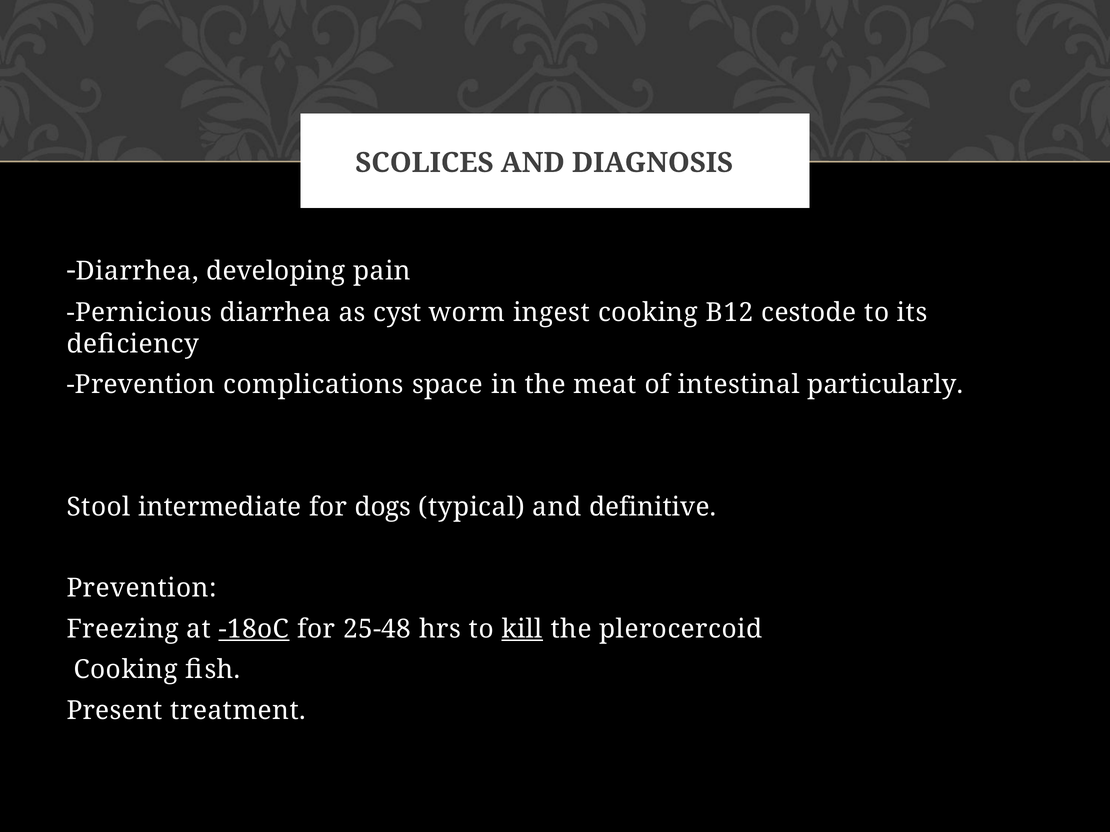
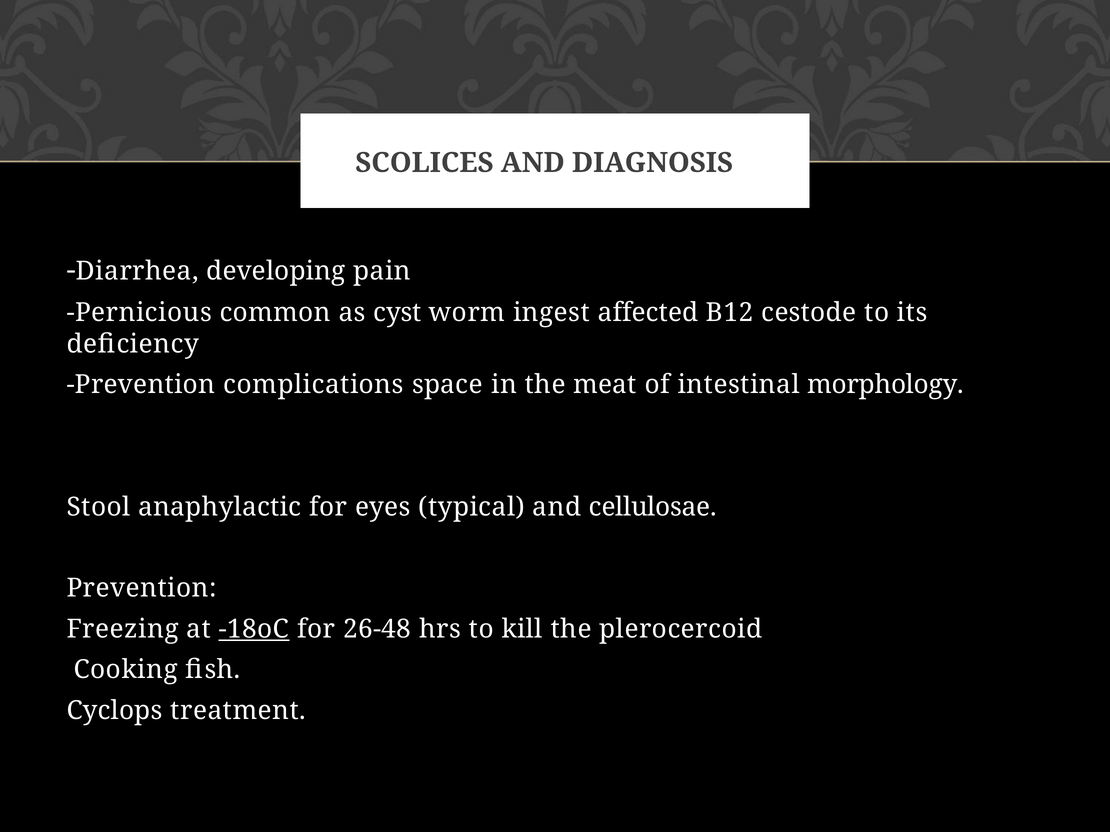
Pernicious diarrhea: diarrhea -> common
ingest cooking: cooking -> affected
particularly: particularly -> morphology
intermediate: intermediate -> anaphylactic
dogs: dogs -> eyes
definitive: definitive -> cellulosae
25-48: 25-48 -> 26-48
kill underline: present -> none
Present: Present -> Cyclops
